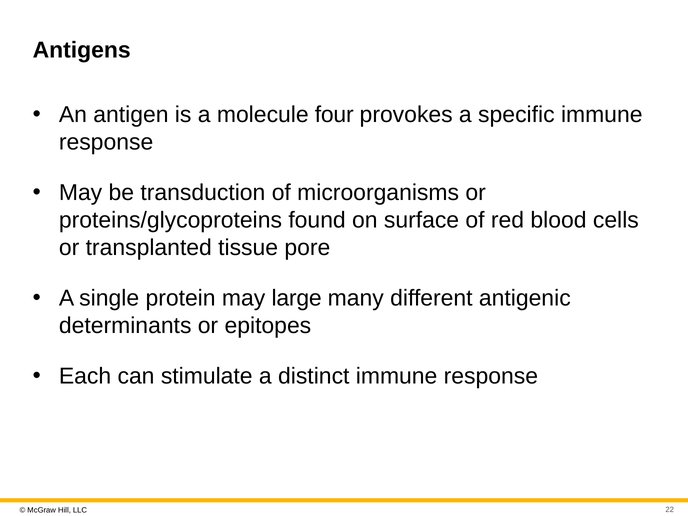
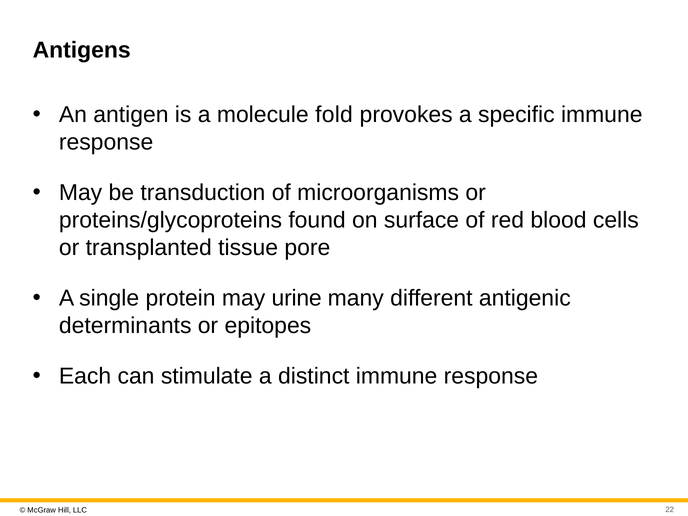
four: four -> fold
large: large -> urine
